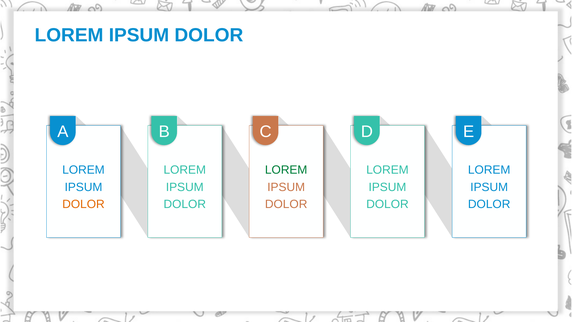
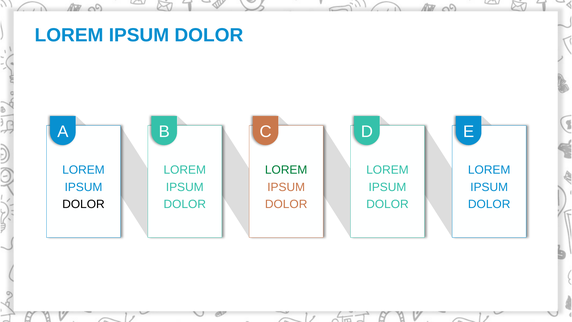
DOLOR at (83, 204) colour: orange -> black
